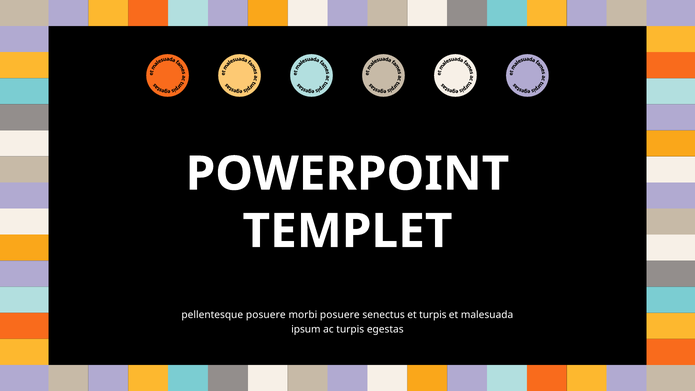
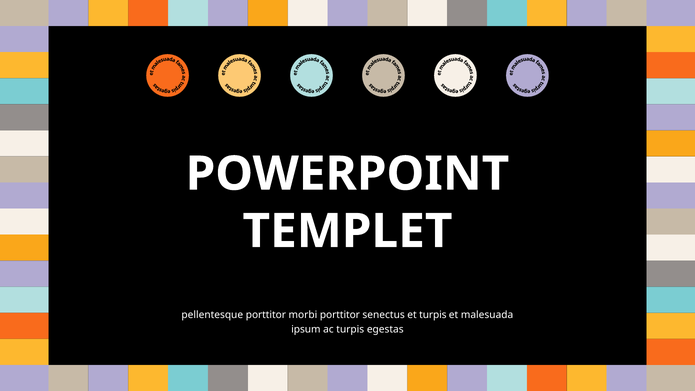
pellentesque posuere: posuere -> porttitor
morbi posuere: posuere -> porttitor
